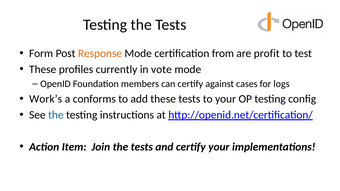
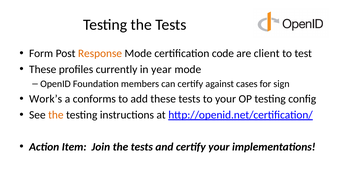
from: from -> code
profit: profit -> client
vote: vote -> year
logs: logs -> sign
the at (56, 115) colour: blue -> orange
